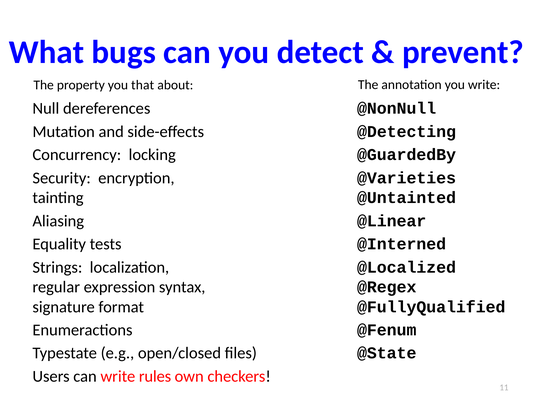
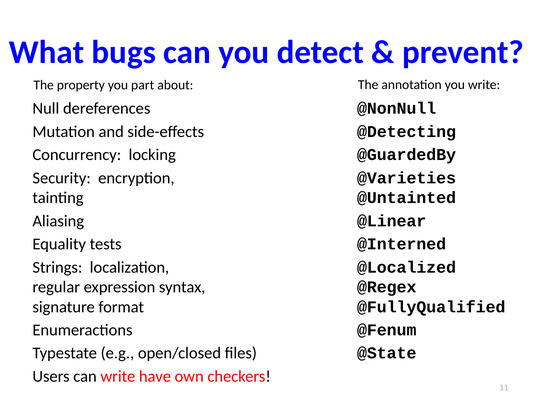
that: that -> part
rules: rules -> have
